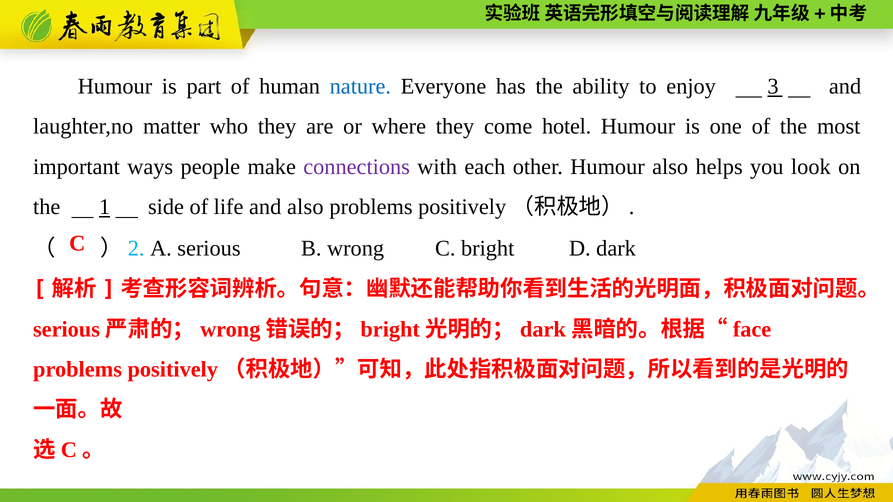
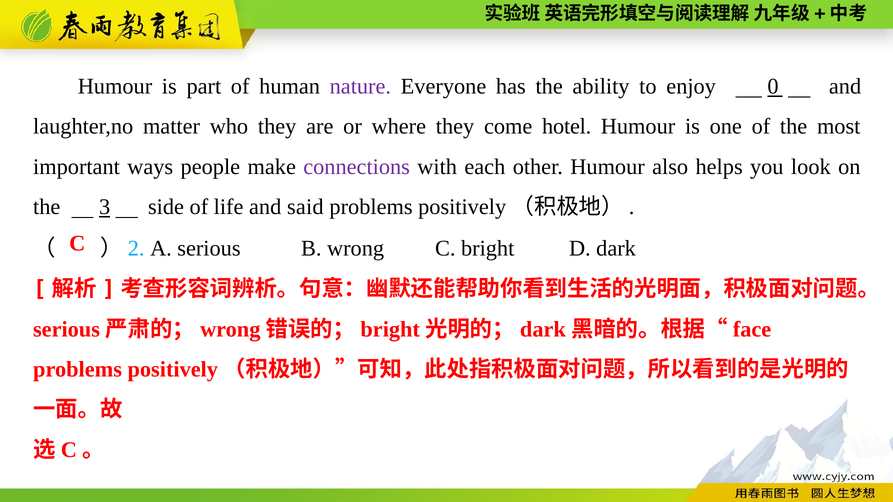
nature colour: blue -> purple
3: 3 -> 0
1: 1 -> 3
and also: also -> said
